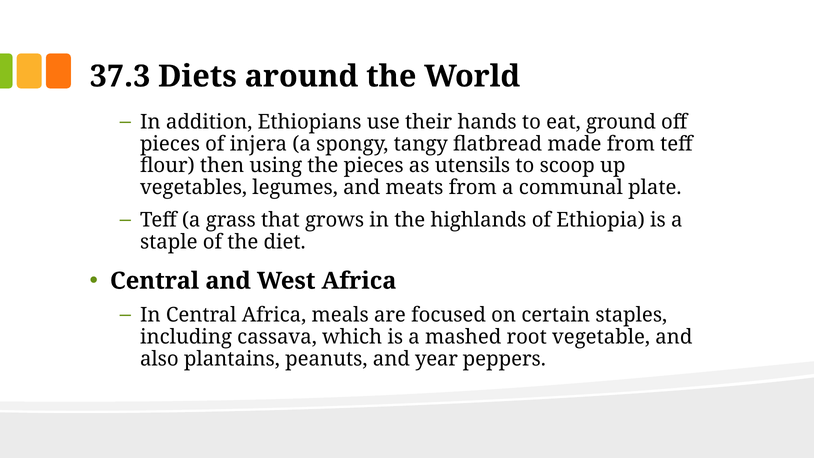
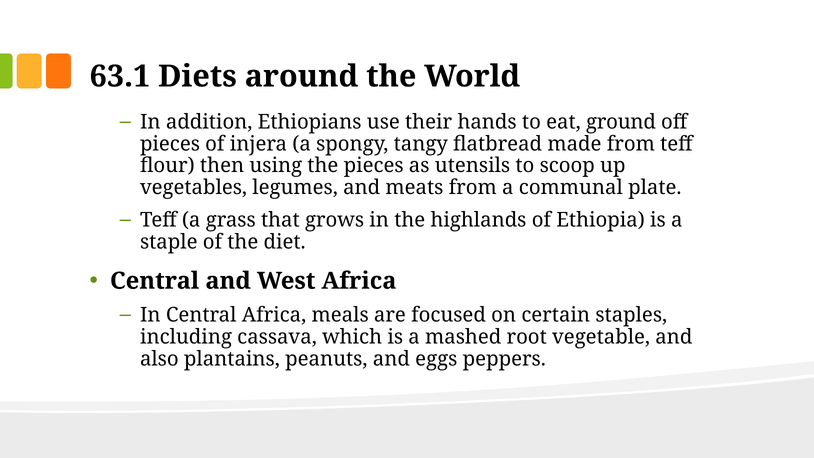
37.3: 37.3 -> 63.1
year: year -> eggs
